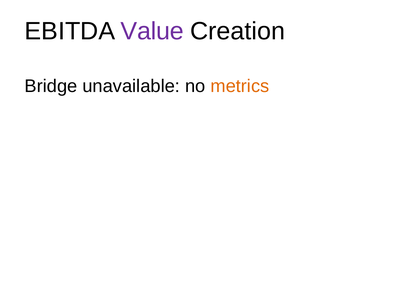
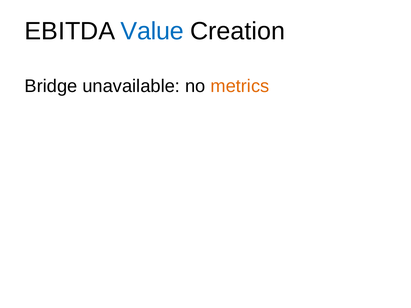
Value colour: purple -> blue
